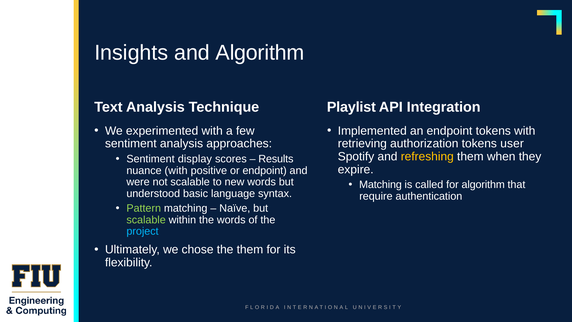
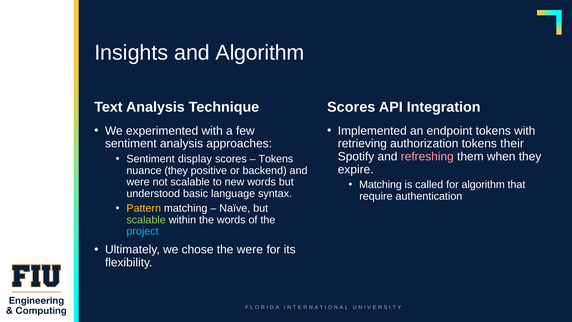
Playlist at (351, 107): Playlist -> Scores
user: user -> their
refreshing colour: yellow -> pink
Results at (276, 159): Results -> Tokens
nuance with: with -> they
or endpoint: endpoint -> backend
Pattern colour: light green -> yellow
the them: them -> were
